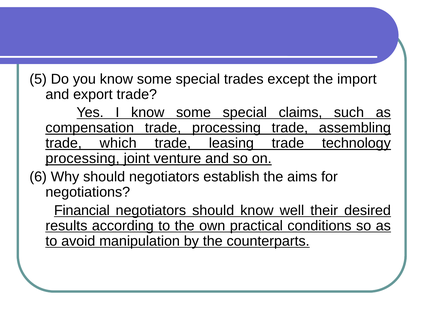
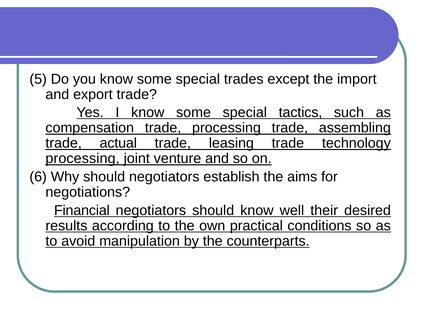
claims: claims -> tactics
which: which -> actual
